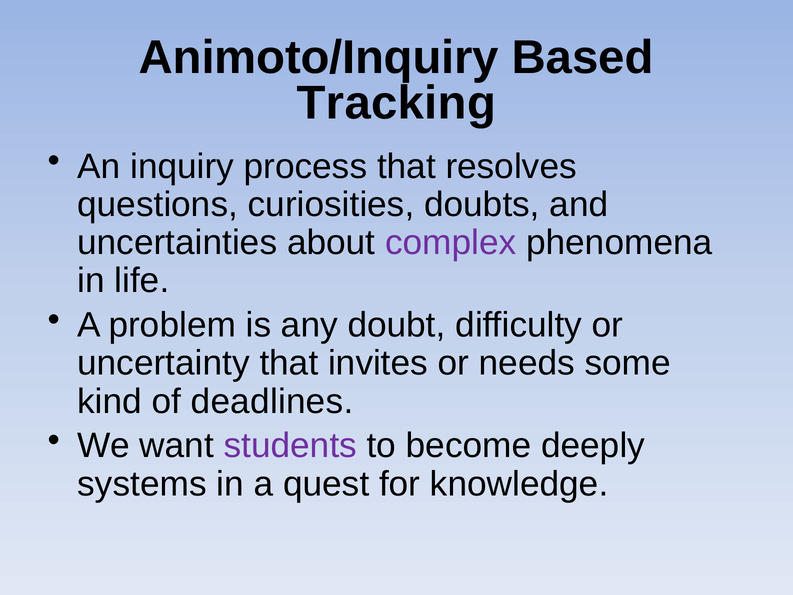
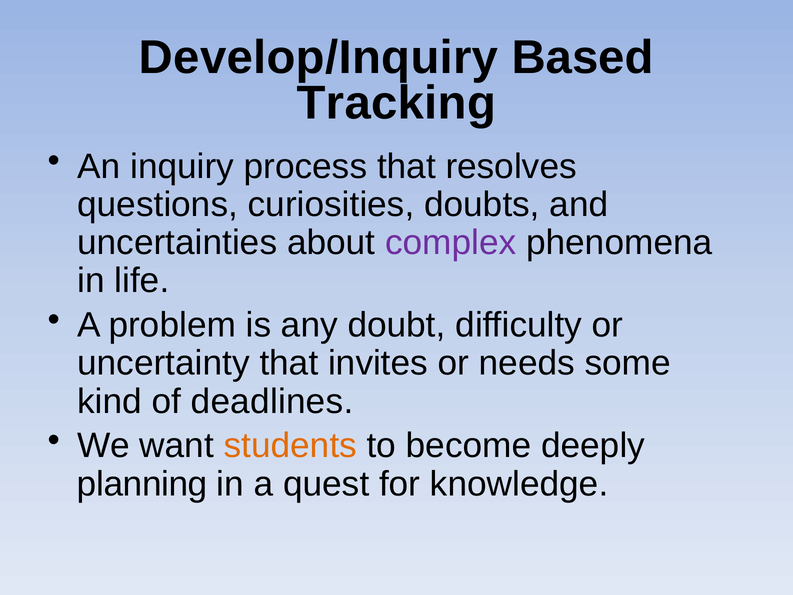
Animoto/Inquiry: Animoto/Inquiry -> Develop/Inquiry
students colour: purple -> orange
systems: systems -> planning
